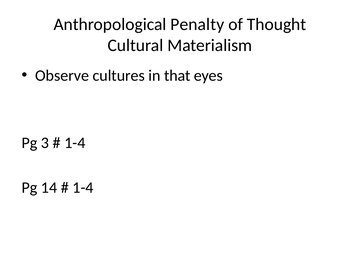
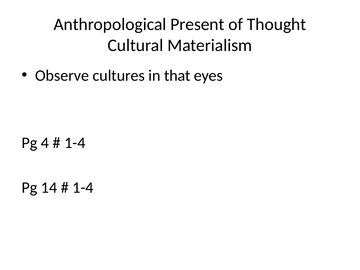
Penalty: Penalty -> Present
3: 3 -> 4
